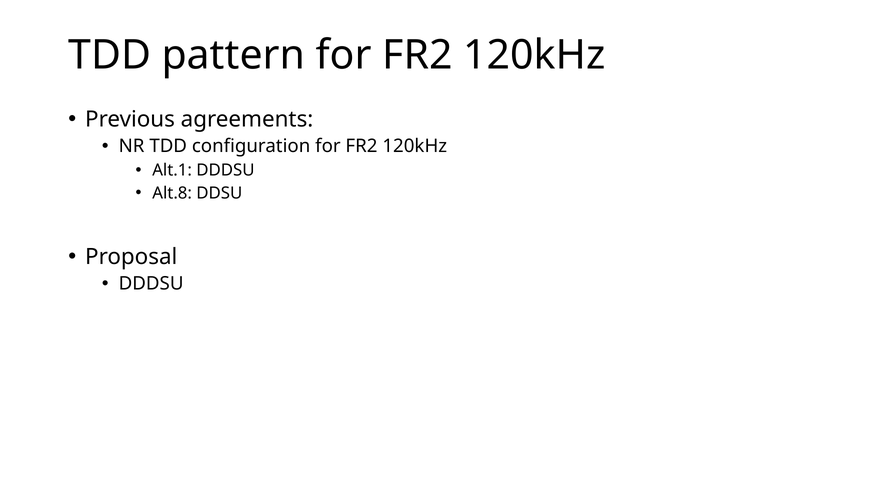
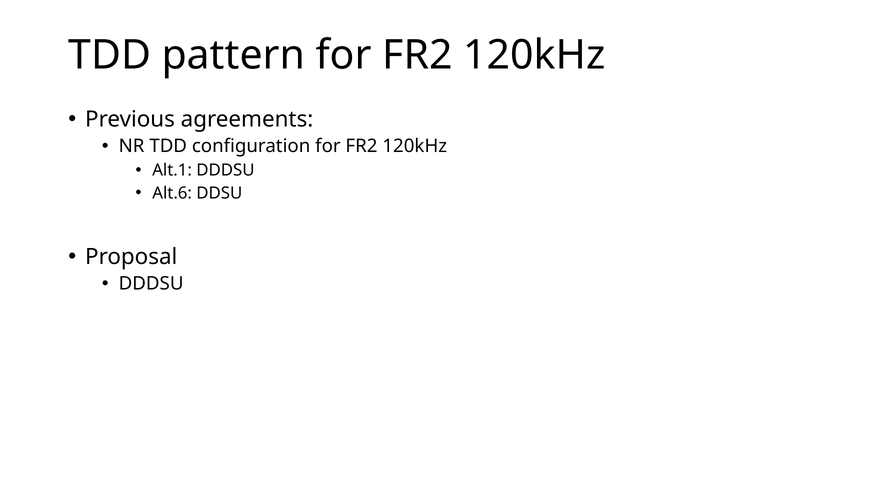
Alt.8: Alt.8 -> Alt.6
